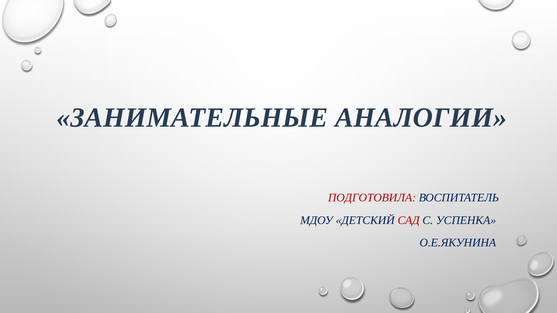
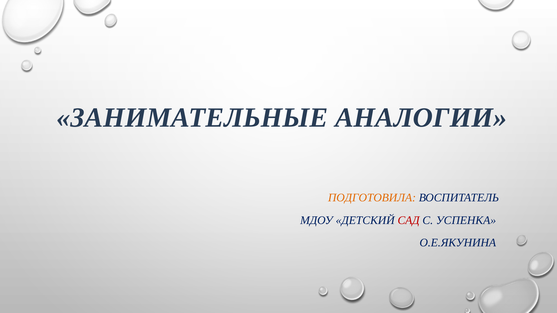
ПОДГОТОВИЛА colour: red -> orange
